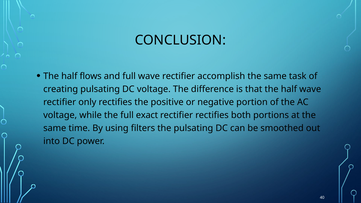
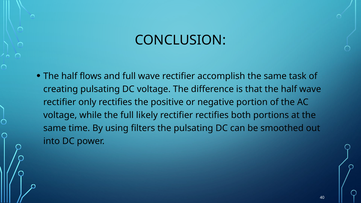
exact: exact -> likely
